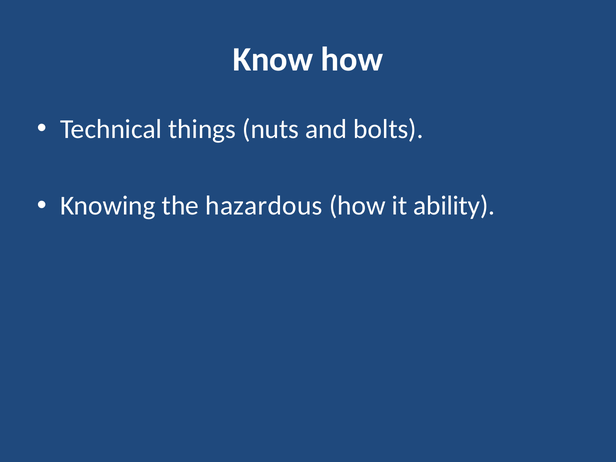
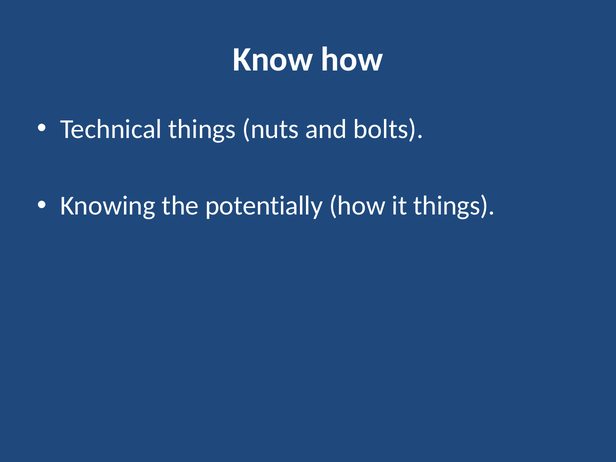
hazardous: hazardous -> potentially
it ability: ability -> things
